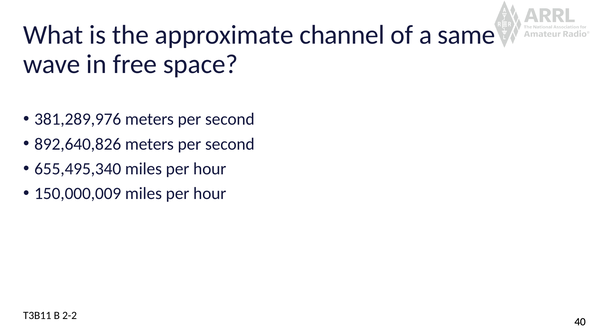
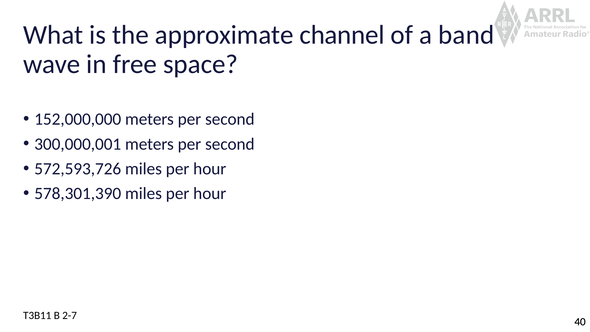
same: same -> band
381,289,976: 381,289,976 -> 152,000,000
892,640,826: 892,640,826 -> 300,000,001
655,495,340: 655,495,340 -> 572,593,726
150,000,009: 150,000,009 -> 578,301,390
2-2: 2-2 -> 2-7
